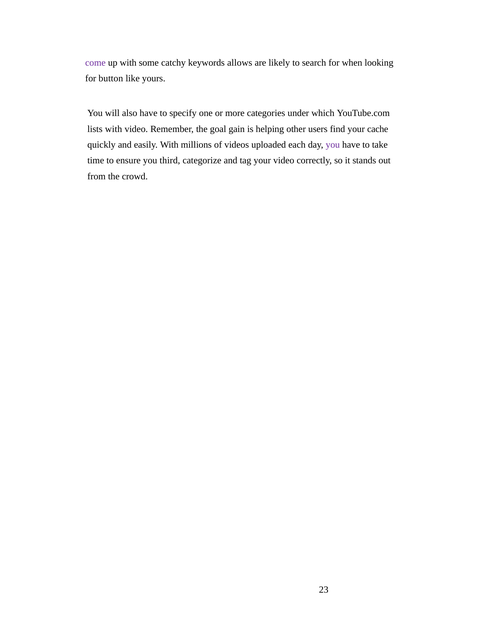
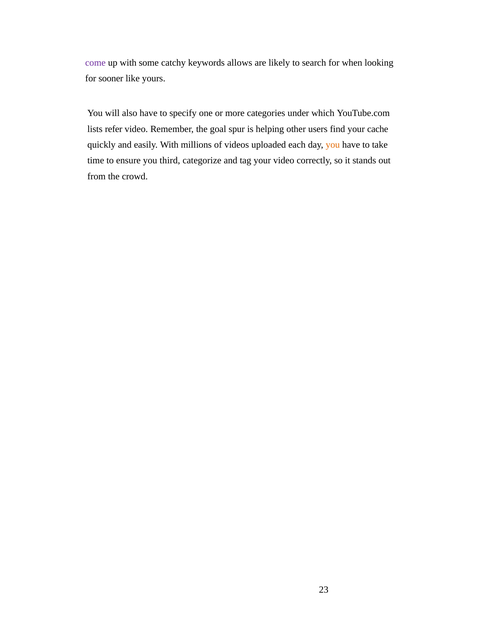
button: button -> sooner
lists with: with -> refer
gain: gain -> spur
you at (333, 145) colour: purple -> orange
